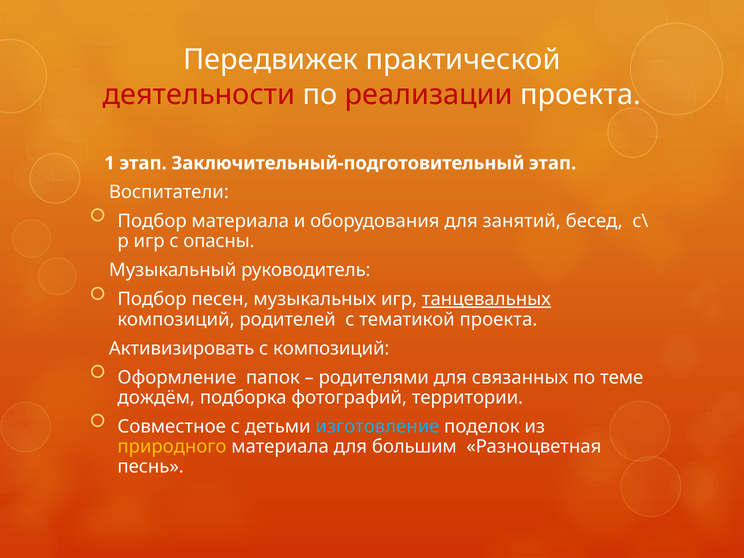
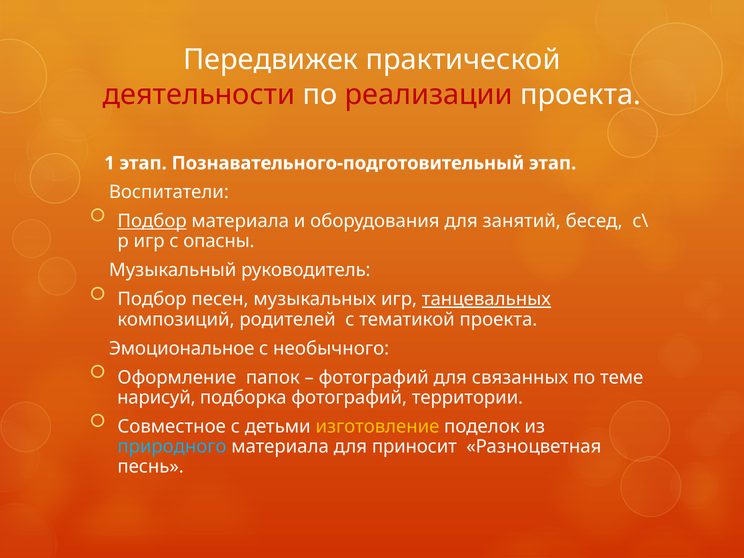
Заключительный-подготовительный: Заключительный-подготовительный -> Познавательного-подготовительный
Подбор at (152, 221) underline: none -> present
Активизировать: Активизировать -> Эмоциональное
с композиций: композиций -> необычного
родителями at (374, 377): родителями -> фотографий
дождём: дождём -> нарисуй
изготовление colour: light blue -> yellow
природного colour: yellow -> light blue
большим: большим -> приносит
